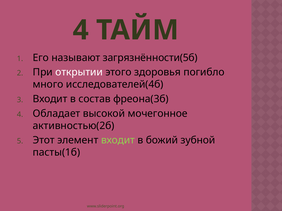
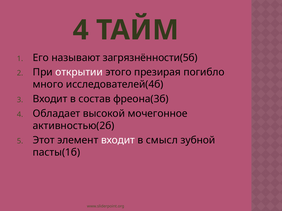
здоровья: здоровья -> презирая
входит at (118, 141) colour: light green -> white
божий: божий -> смысл
